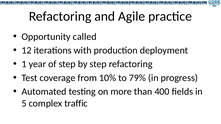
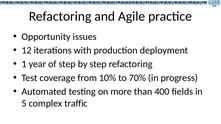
called: called -> issues
79%: 79% -> 70%
